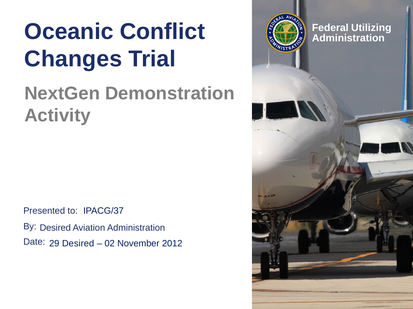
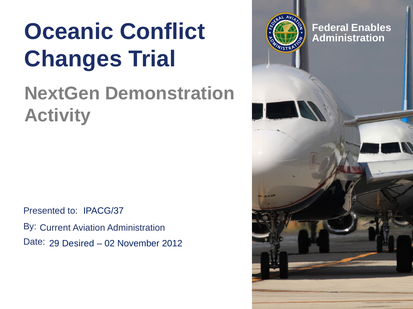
Utilizing: Utilizing -> Enables
Desired at (55, 228): Desired -> Current
